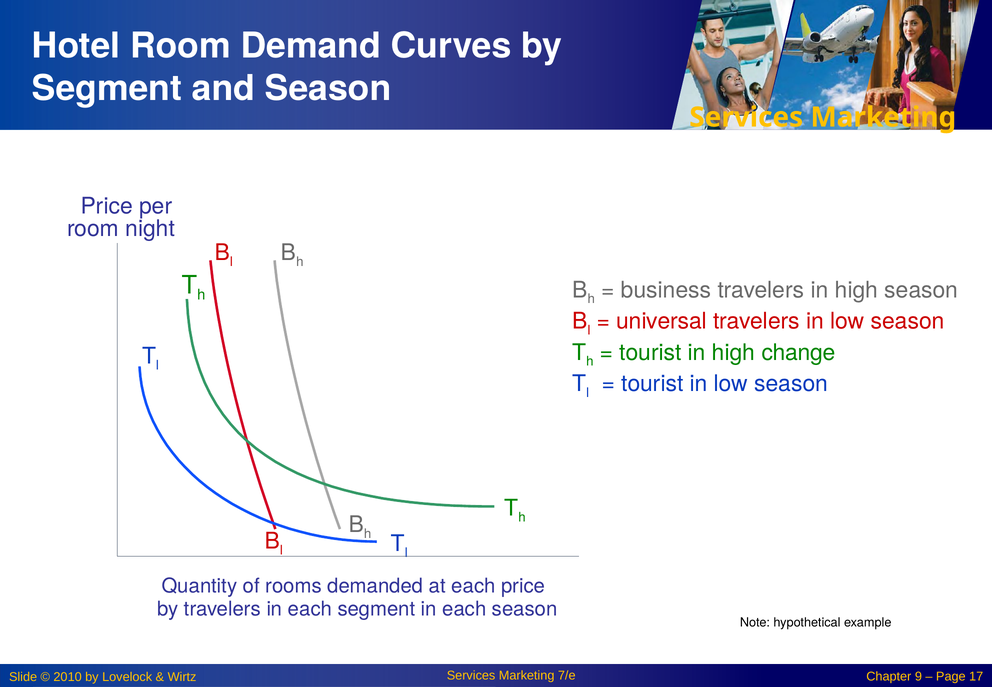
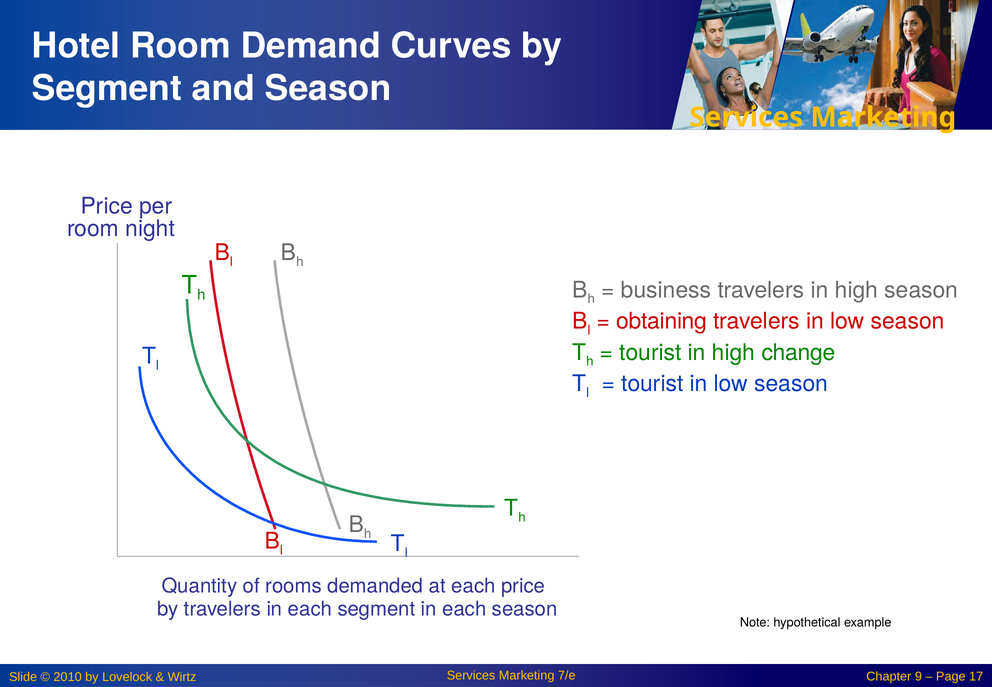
universal: universal -> obtaining
